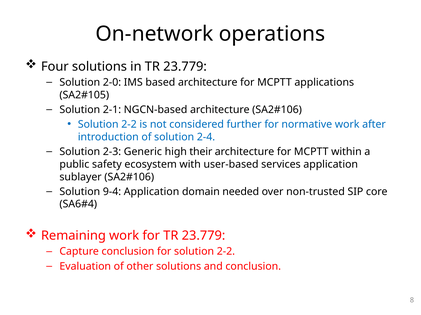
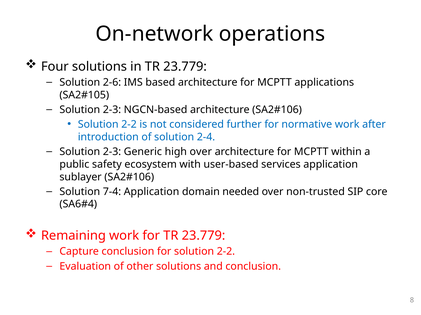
2-0: 2-0 -> 2-6
2-1 at (112, 110): 2-1 -> 2-3
high their: their -> over
9-4: 9-4 -> 7-4
